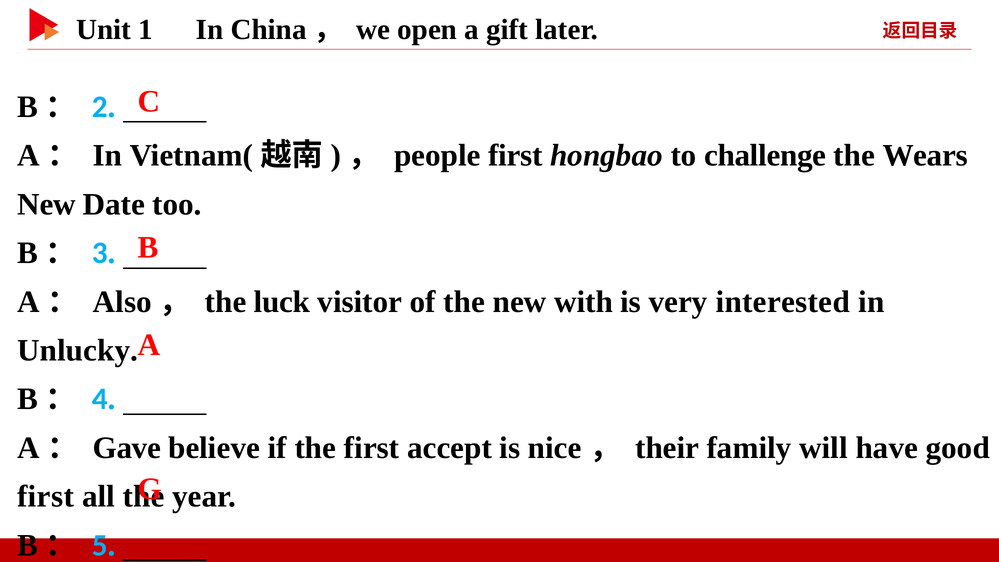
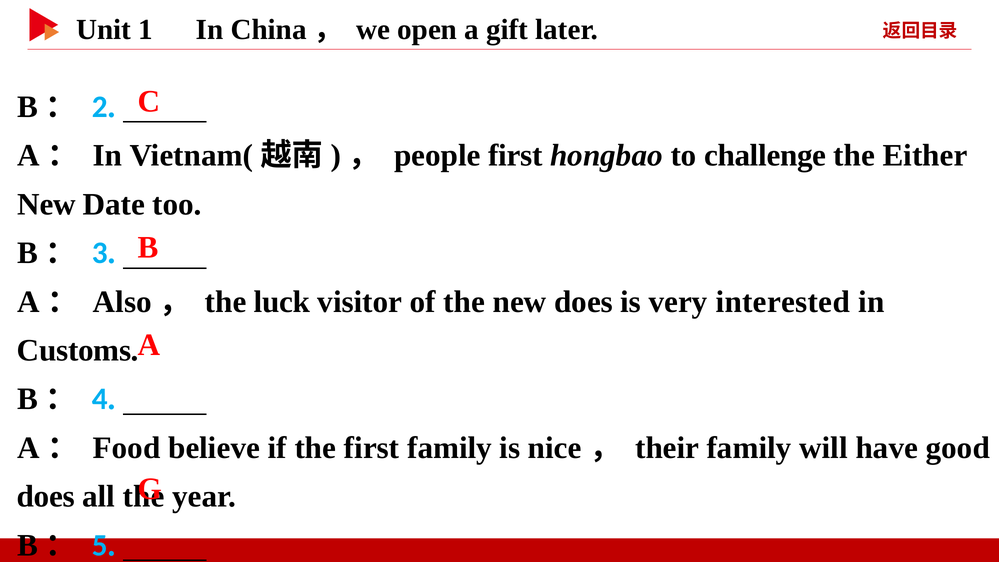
Wears: Wears -> Either
new with: with -> does
Unlucky: Unlucky -> Customs
Gave: Gave -> Food
first accept: accept -> family
first at (46, 497): first -> does
